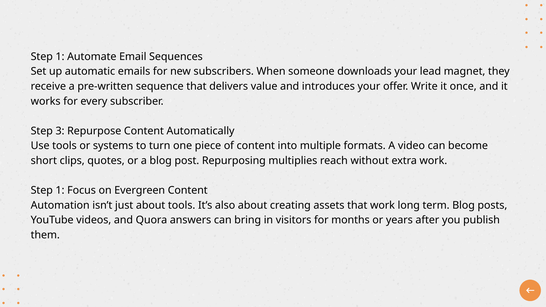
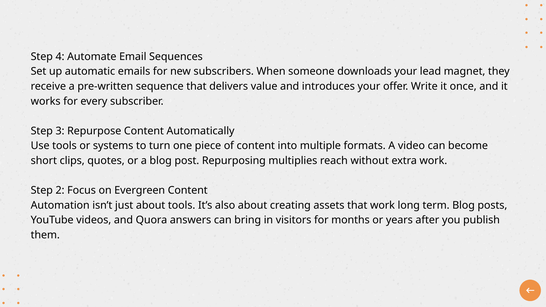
1 at (60, 57): 1 -> 4
1 at (60, 190): 1 -> 2
